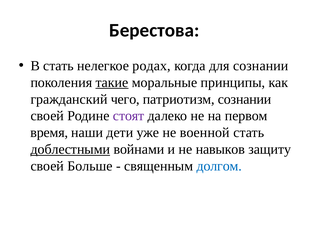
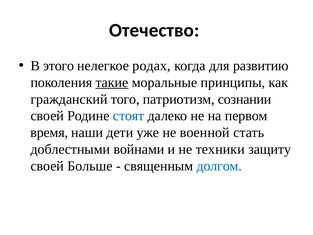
Берестова: Берестова -> Отечество
В стать: стать -> этого
для сознании: сознании -> развитию
чего: чего -> того
стоят colour: purple -> blue
доблестными underline: present -> none
навыков: навыков -> техники
